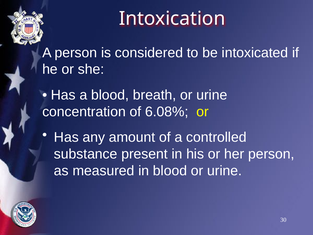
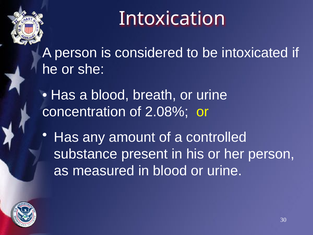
6.08%: 6.08% -> 2.08%
